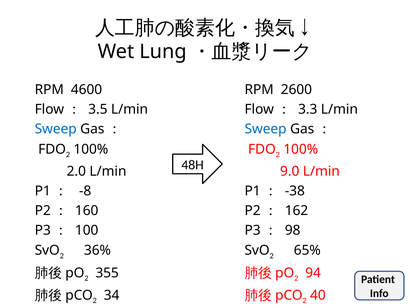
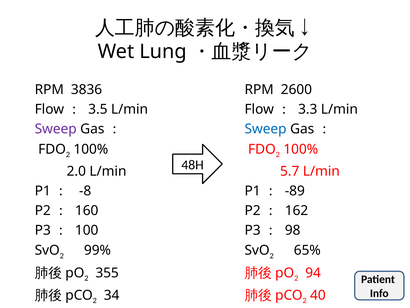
4600: 4600 -> 3836
Sweep at (56, 129) colour: blue -> purple
9.0: 9.0 -> 5.7
-38: -38 -> -89
36%: 36% -> 99%
